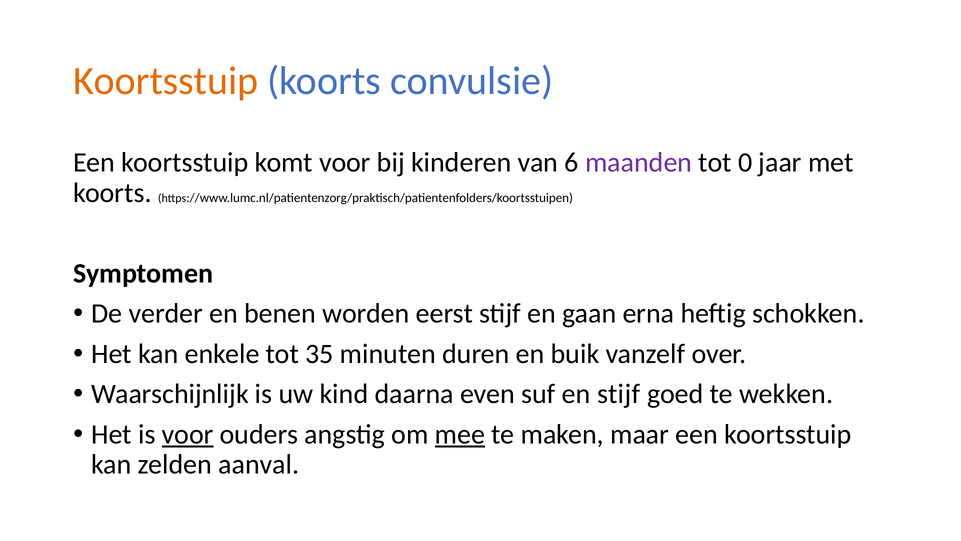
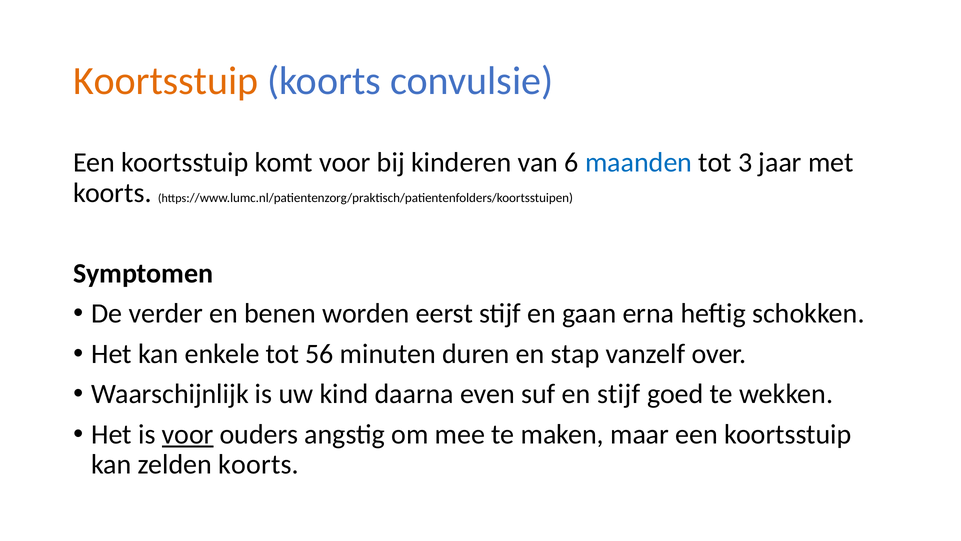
maanden colour: purple -> blue
0: 0 -> 3
35: 35 -> 56
buik: buik -> stap
mee underline: present -> none
zelden aanval: aanval -> koorts
